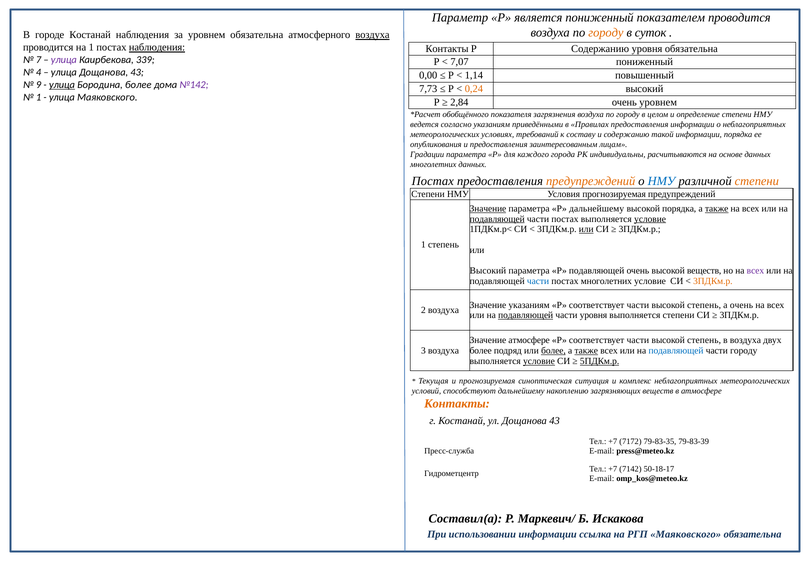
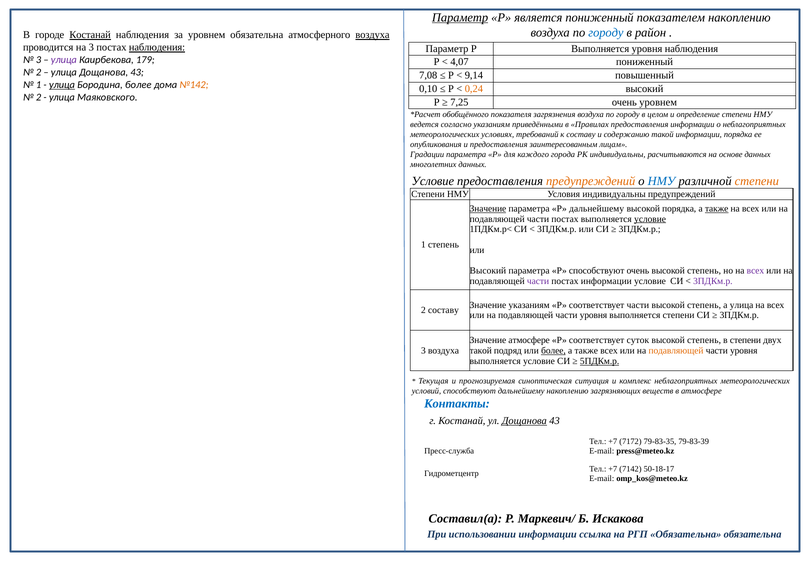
Параметр at (460, 17) underline: none -> present
показателем проводится: проводится -> накоплению
городу at (606, 32) colour: orange -> blue
суток: суток -> район
Костанай at (90, 35) underline: none -> present
на 1: 1 -> 3
Контакты at (447, 49): Контакты -> Параметр
Р Содержанию: Содержанию -> Выполняется
уровня обязательна: обязательна -> наблюдения
7 at (39, 60): 7 -> 3
339: 339 -> 179
7,07: 7,07 -> 4,07
4 at (39, 72): 4 -> 2
0,00: 0,00 -> 7,08
1,14: 1,14 -> 9,14
9 at (39, 85): 9 -> 1
№142 colour: purple -> orange
7,73: 7,73 -> 0,10
1 at (39, 97): 1 -> 2
2,84: 2,84 -> 7,25
Постах at (433, 181): Постах -> Условие
Условия прогнозируемая: прогнозируемая -> индивидуальны
подавляющей at (497, 219) underline: present -> none
или at (586, 229) underline: present -> none
Р подавляющей: подавляющей -> способствуют
очень высокой веществ: веществ -> степень
части at (538, 281) colour: blue -> purple
постах многолетних: многолетних -> информации
3ПДКм.р at (713, 281) colour: orange -> purple
а очень: очень -> улица
2 воздуха: воздуха -> составу
подавляющей at (526, 315) underline: present -> none
части at (638, 340): части -> суток
в воздуха: воздуха -> степени
более at (481, 351): более -> такой
также at (586, 351) underline: present -> none
подавляющей at (676, 351) colour: blue -> orange
городу at (744, 351): городу -> уровня
условие at (539, 361) underline: present -> none
Контакты at (457, 403) colour: orange -> blue
Дощанова at (524, 420) underline: none -> present
РГП Маяковского: Маяковского -> Обязательна
